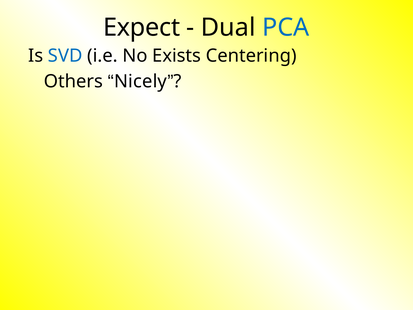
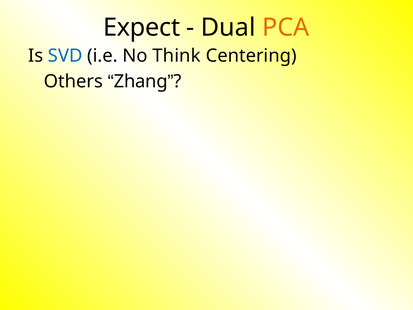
PCA colour: blue -> orange
Exists: Exists -> Think
Nicely: Nicely -> Zhang
